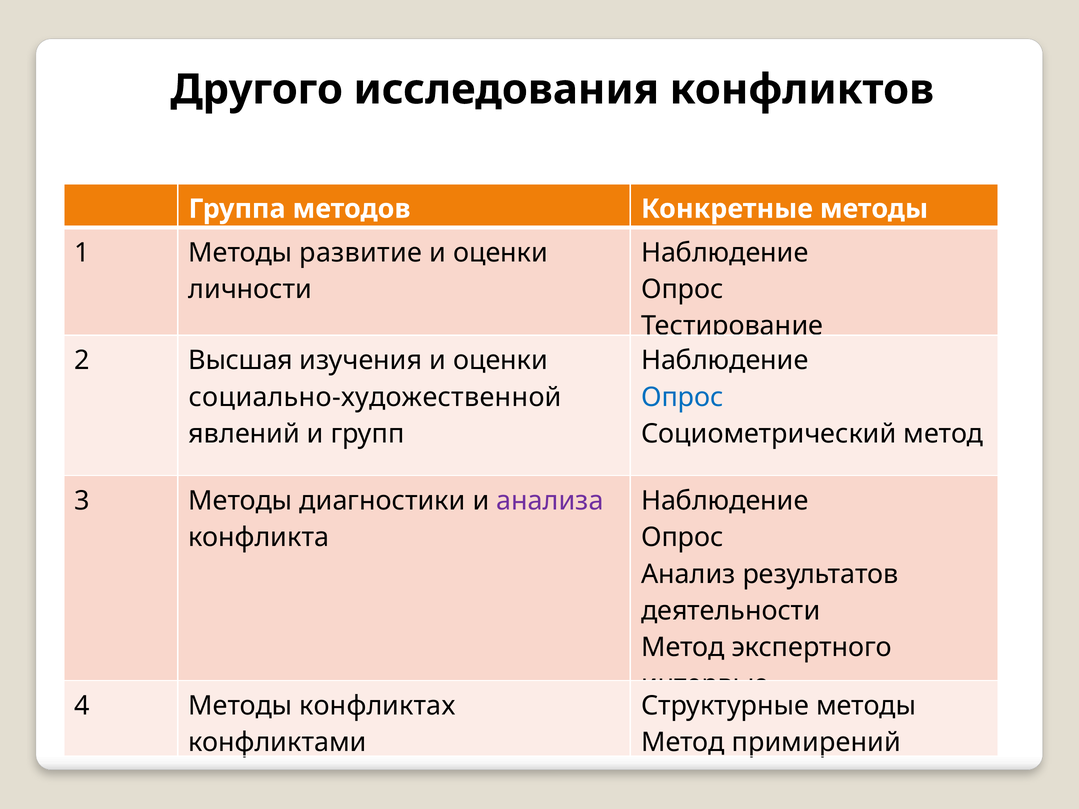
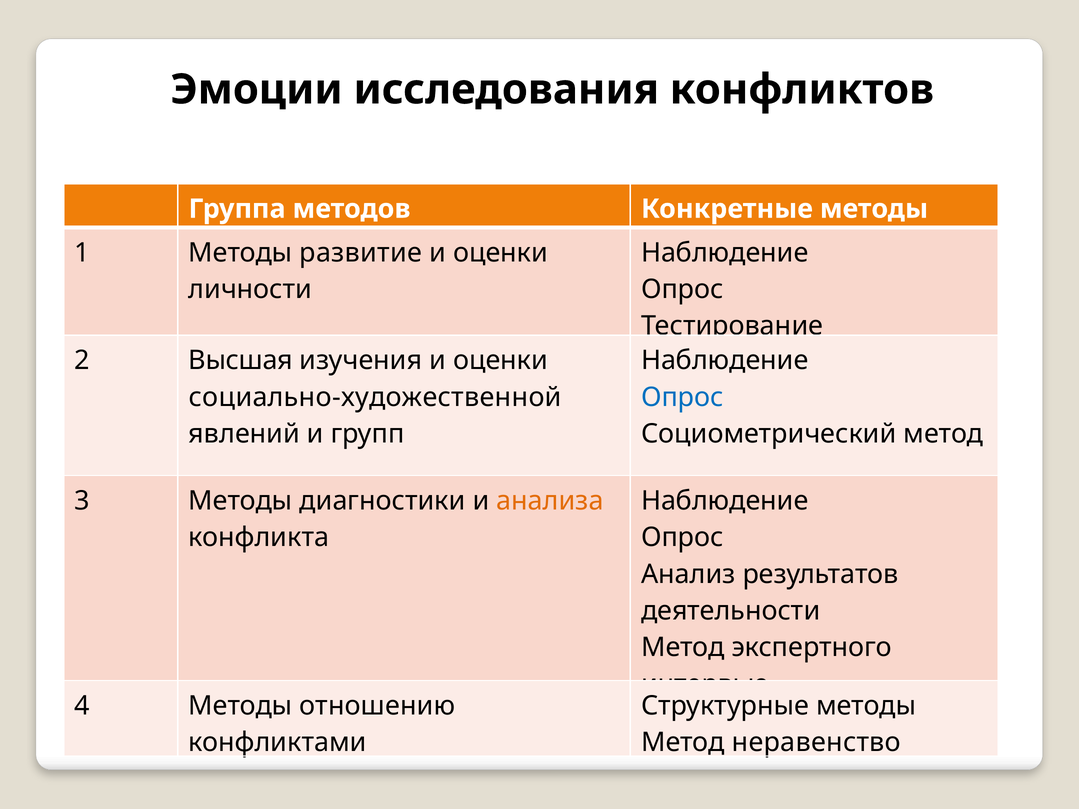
Другого: Другого -> Эмоции
анализа colour: purple -> orange
конфликтах: конфликтах -> отношению
примирений: примирений -> неравенство
